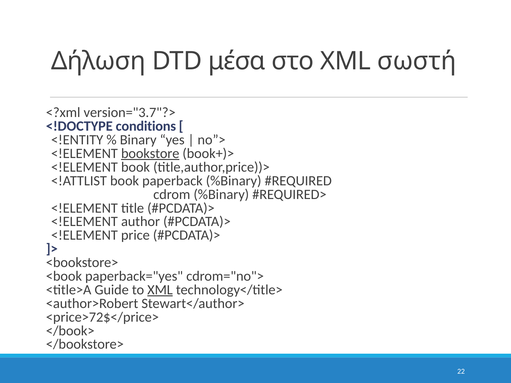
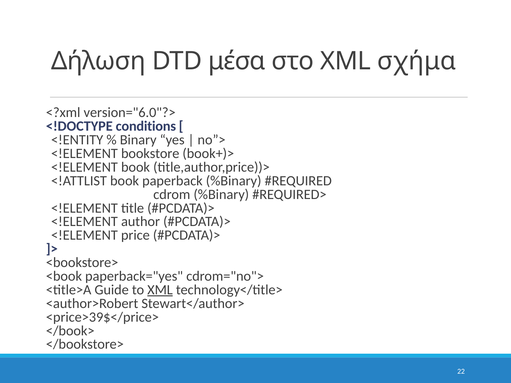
σωστή: σωστή -> σχήμα
version="3.7"?>: version="3.7"?> -> version="6.0"?>
bookstore underline: present -> none
<price>72$</price>: <price>72$</price> -> <price>39$</price>
